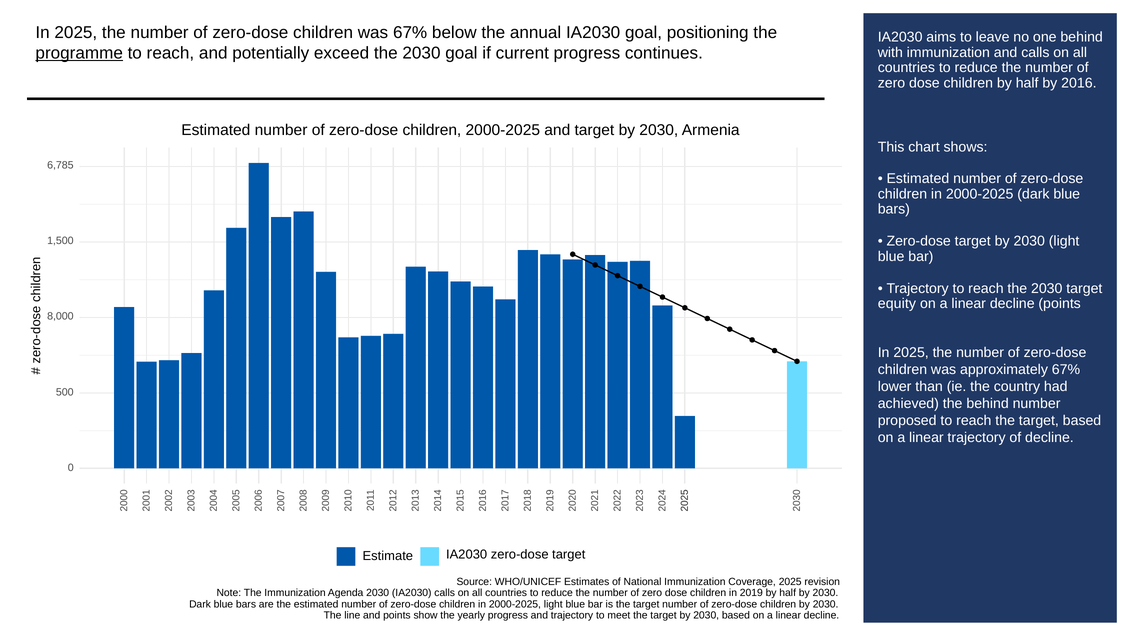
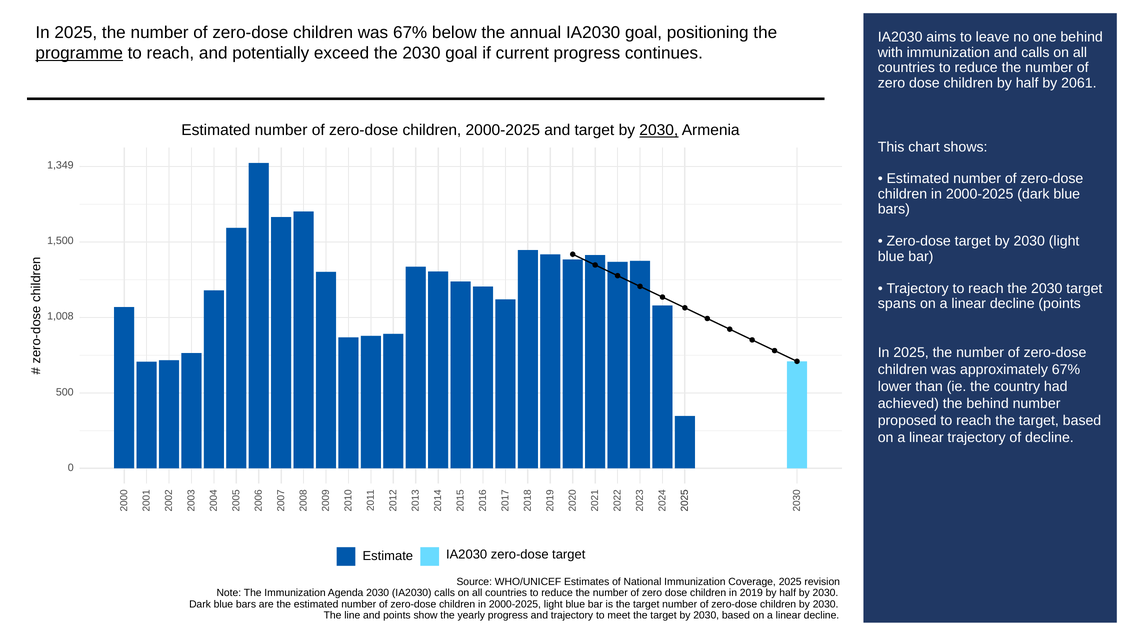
2016: 2016 -> 2061
2030 at (659, 130) underline: none -> present
6,785: 6,785 -> 1,349
equity: equity -> spans
8,000: 8,000 -> 1,008
